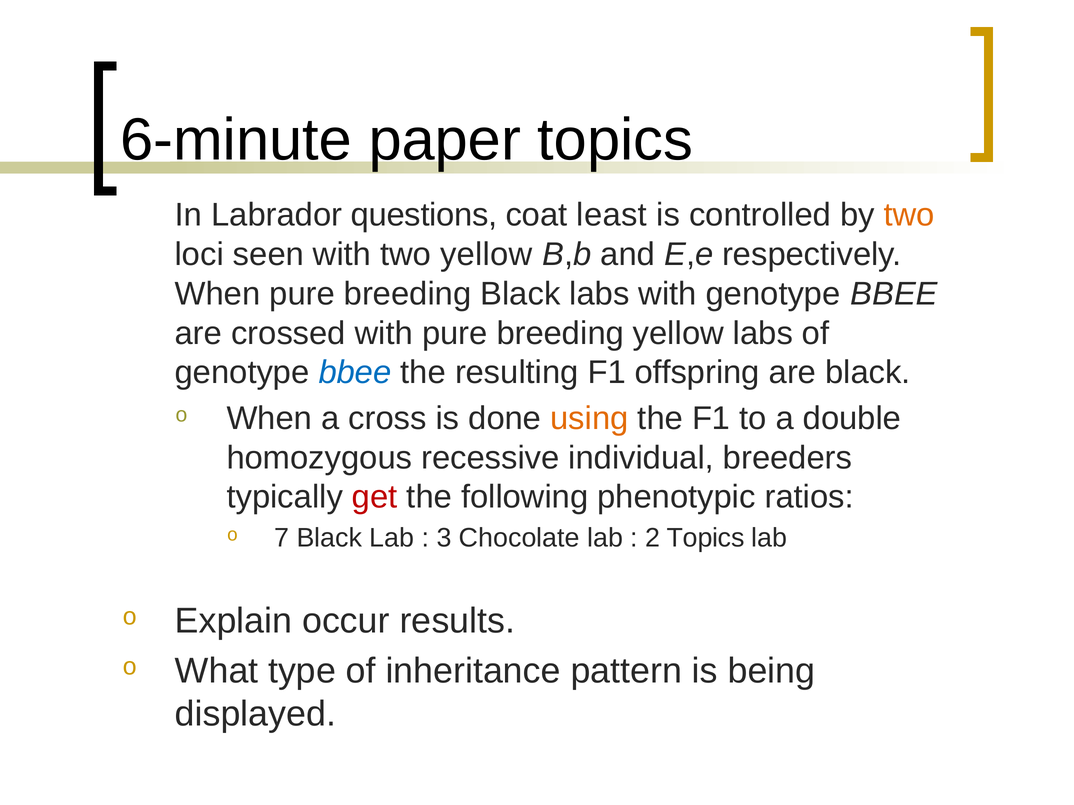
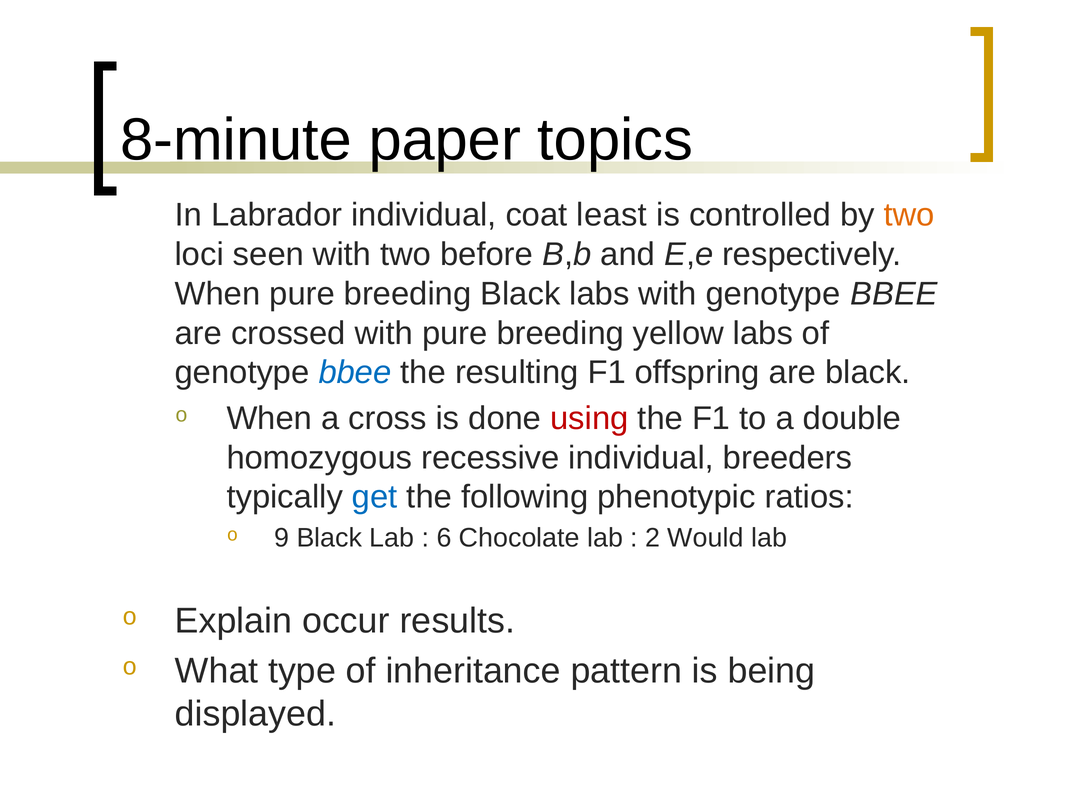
6-minute: 6-minute -> 8-minute
Labrador questions: questions -> individual
two yellow: yellow -> before
using colour: orange -> red
get colour: red -> blue
7: 7 -> 9
3: 3 -> 6
2 Topics: Topics -> Would
